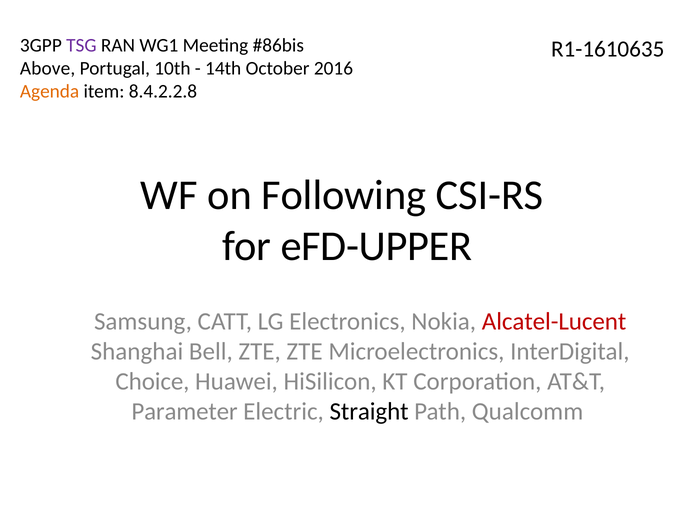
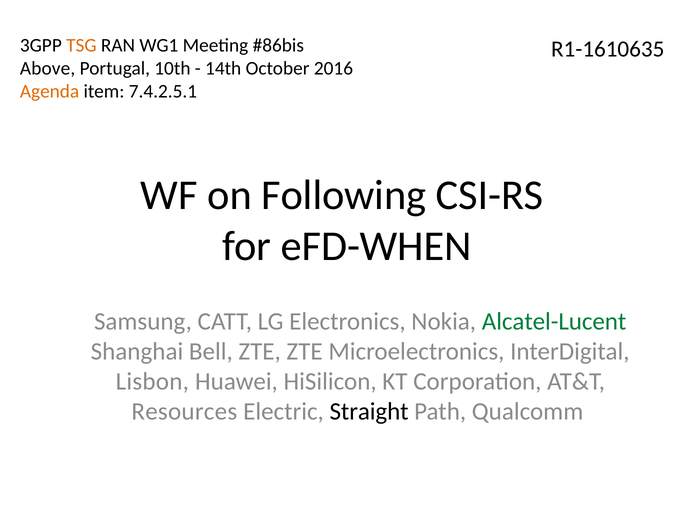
TSG colour: purple -> orange
8.4.2.2.8: 8.4.2.2.8 -> 7.4.2.5.1
eFD-UPPER: eFD-UPPER -> eFD-WHEN
Alcatel-Lucent colour: red -> green
Choice: Choice -> Lisbon
Parameter: Parameter -> Resources
